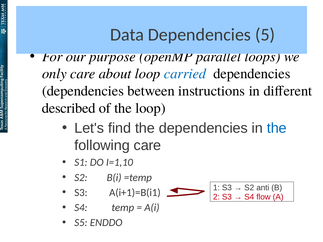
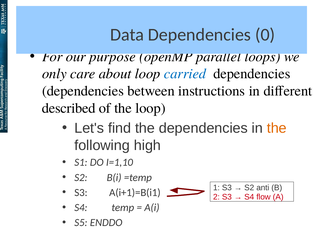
5: 5 -> 0
the at (277, 128) colour: blue -> orange
following care: care -> high
